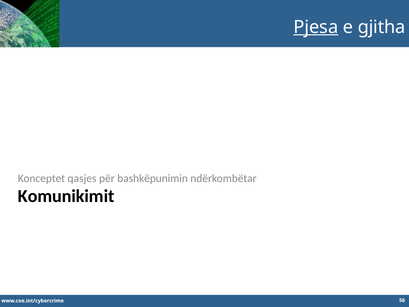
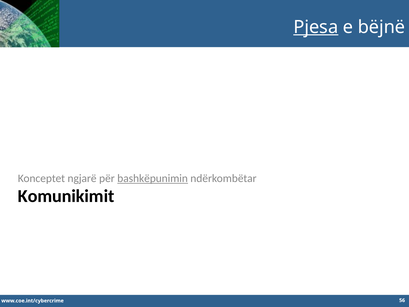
gjitha: gjitha -> bëjnë
qasjes: qasjes -> ngjarë
bashkëpunimin underline: none -> present
